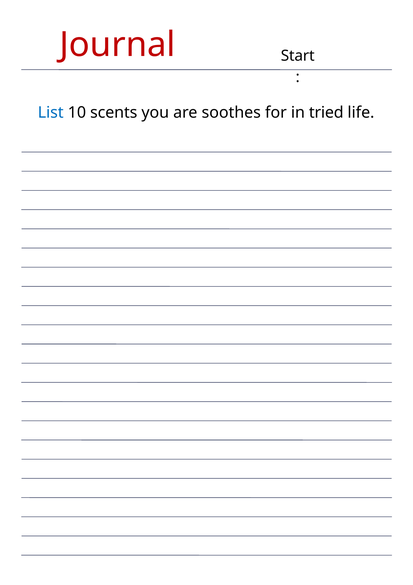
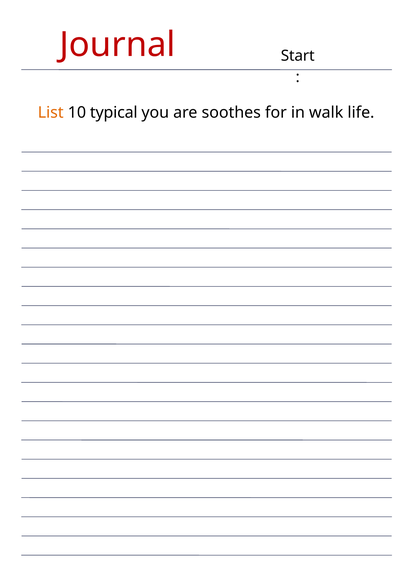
List colour: blue -> orange
scents: scents -> typical
tried: tried -> walk
